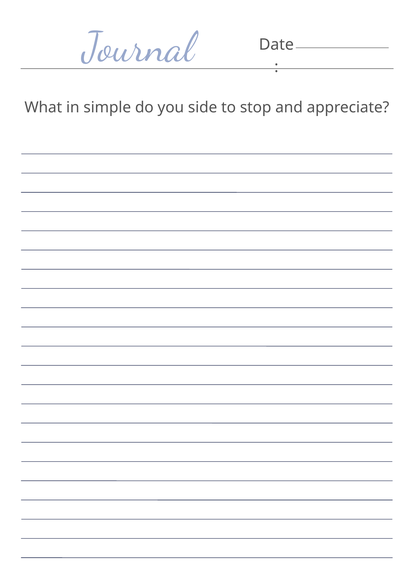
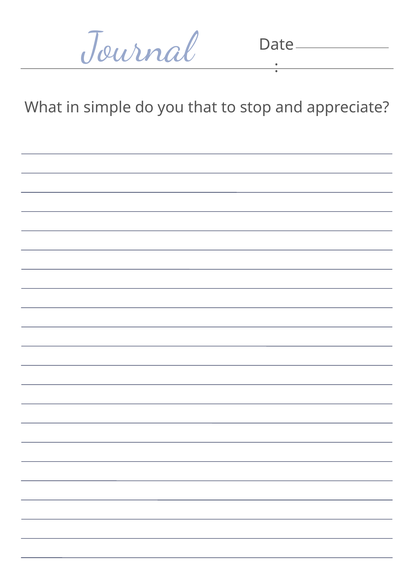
side: side -> that
